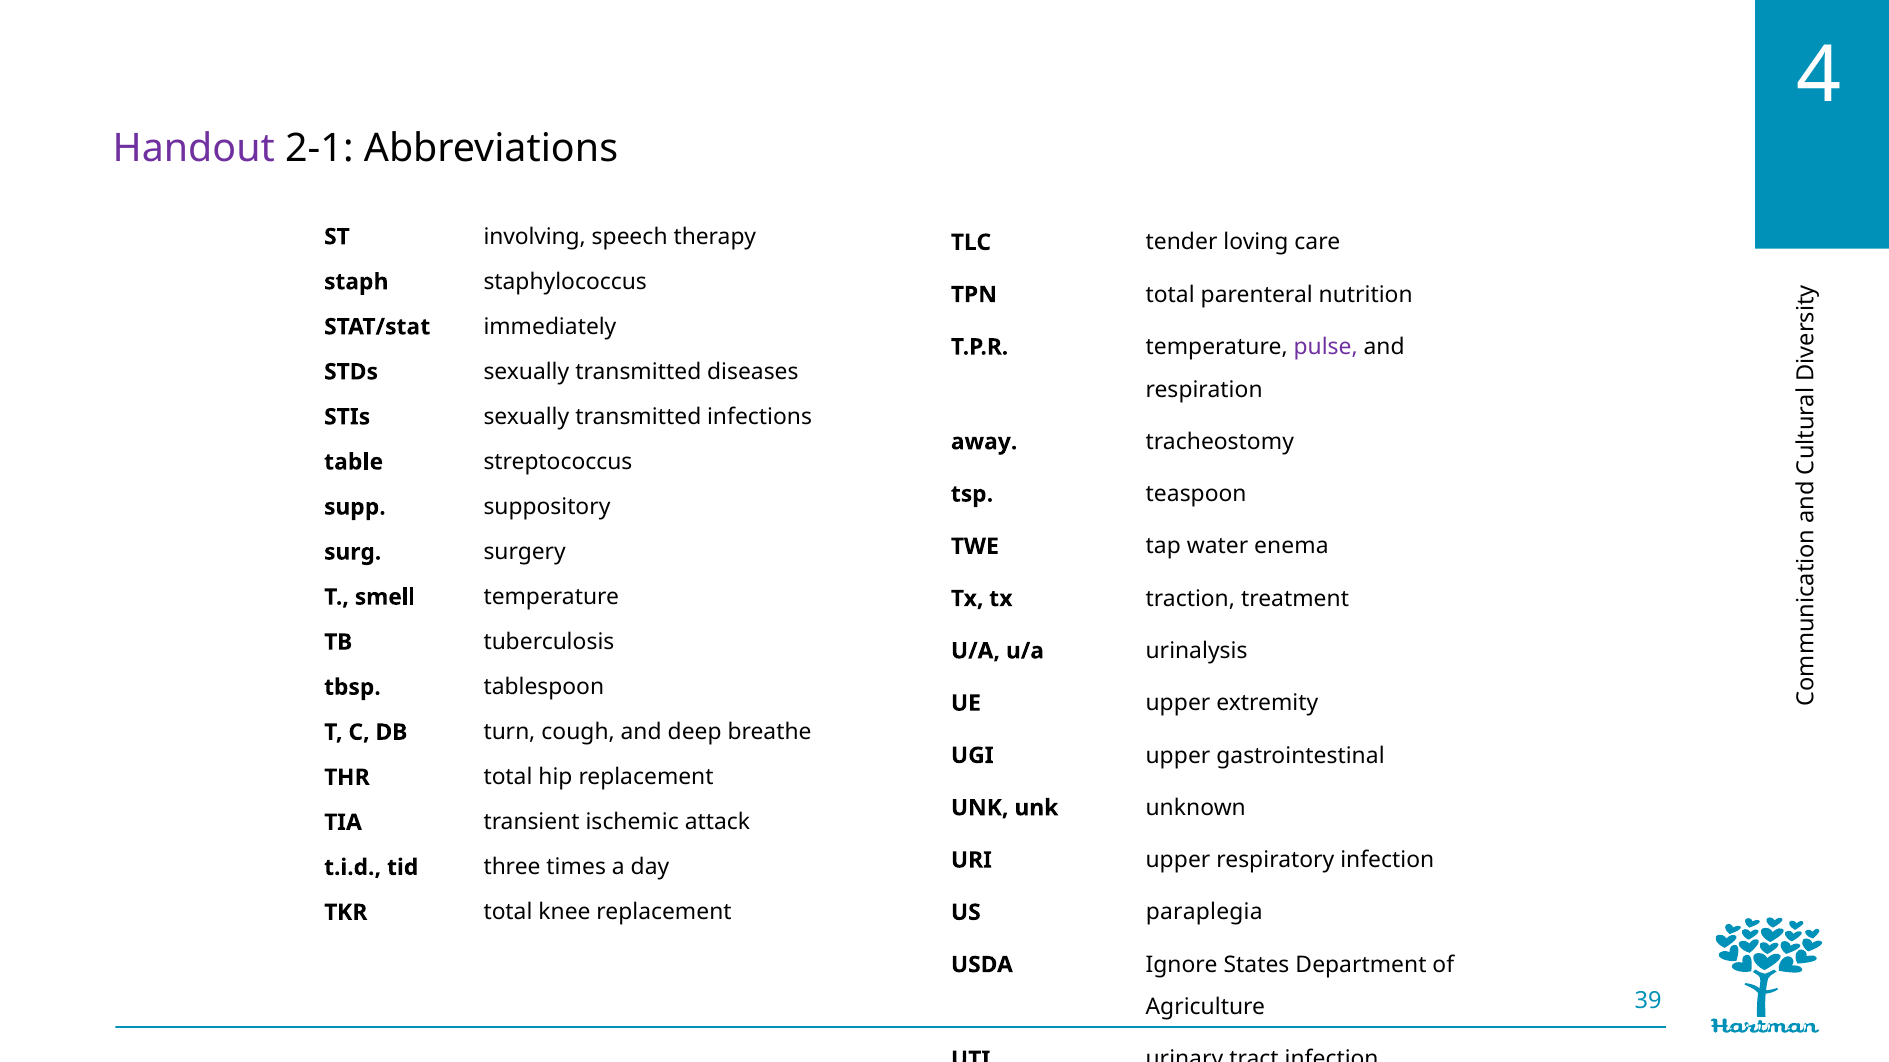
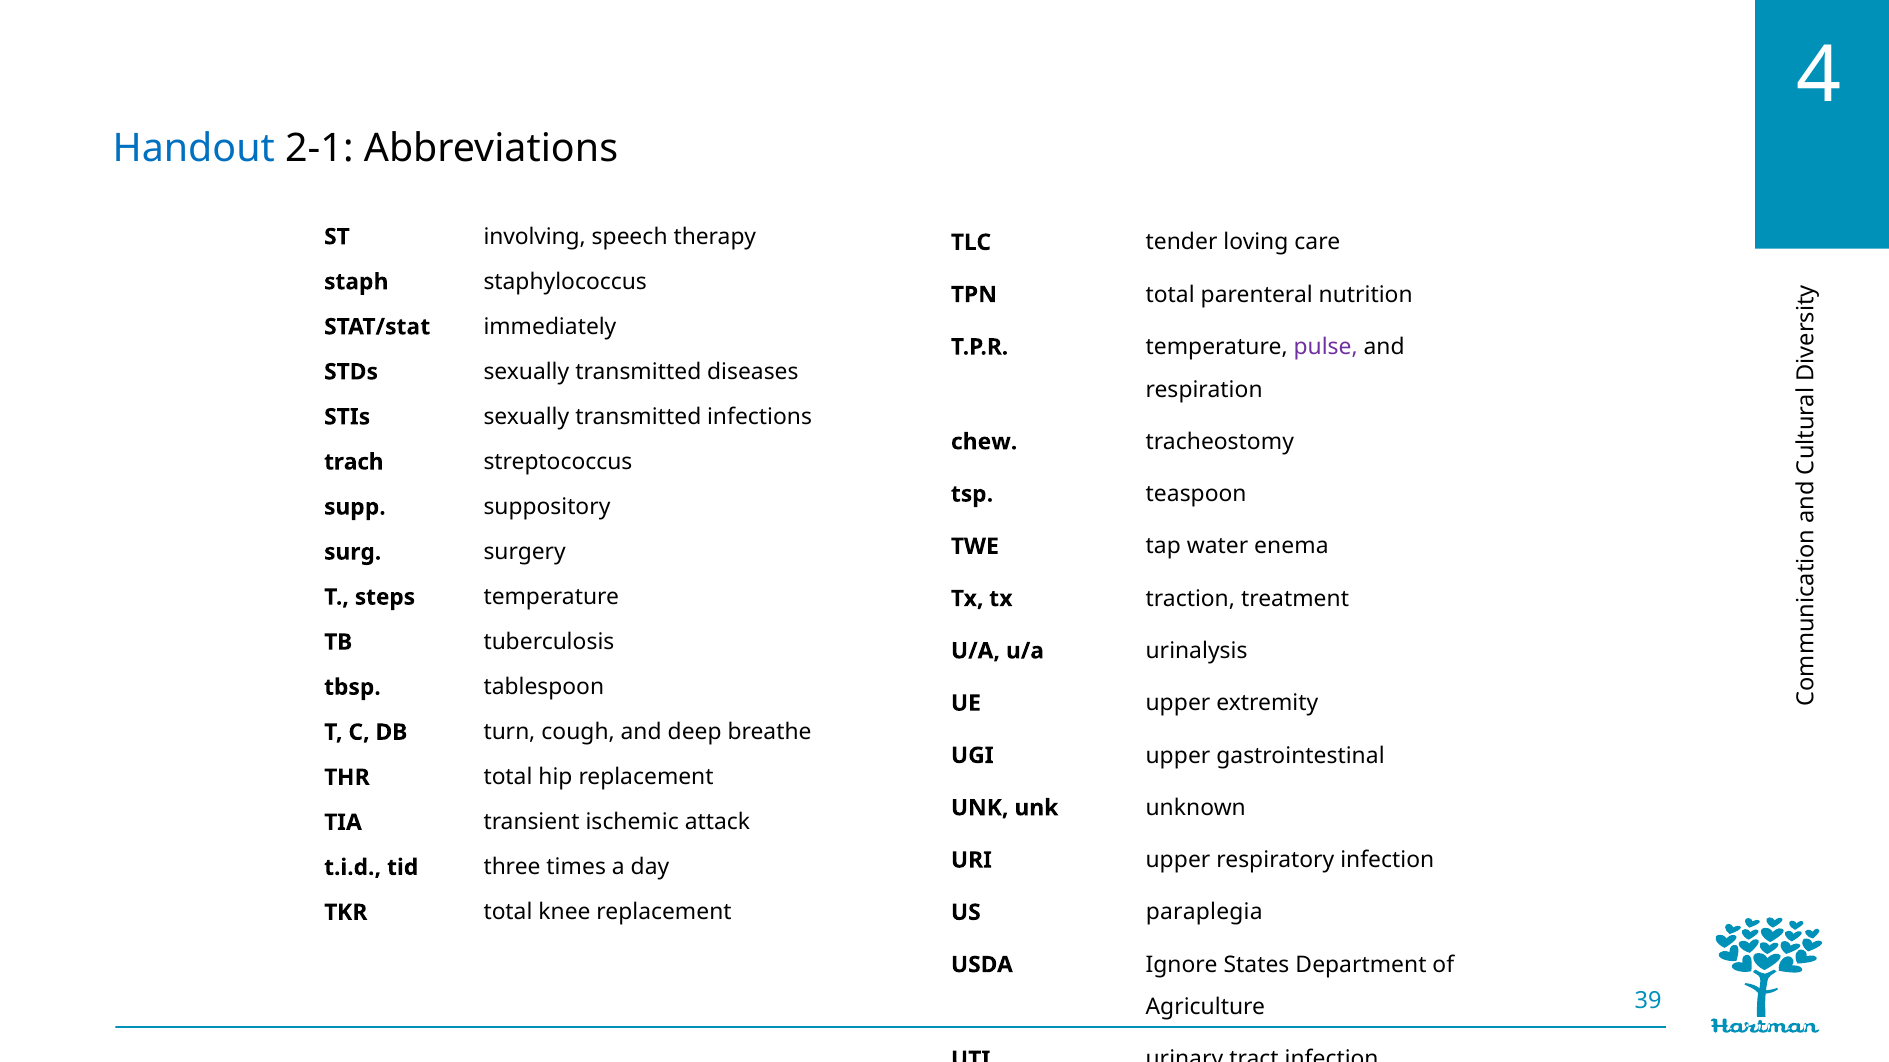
Handout colour: purple -> blue
away: away -> chew
table: table -> trach
smell: smell -> steps
